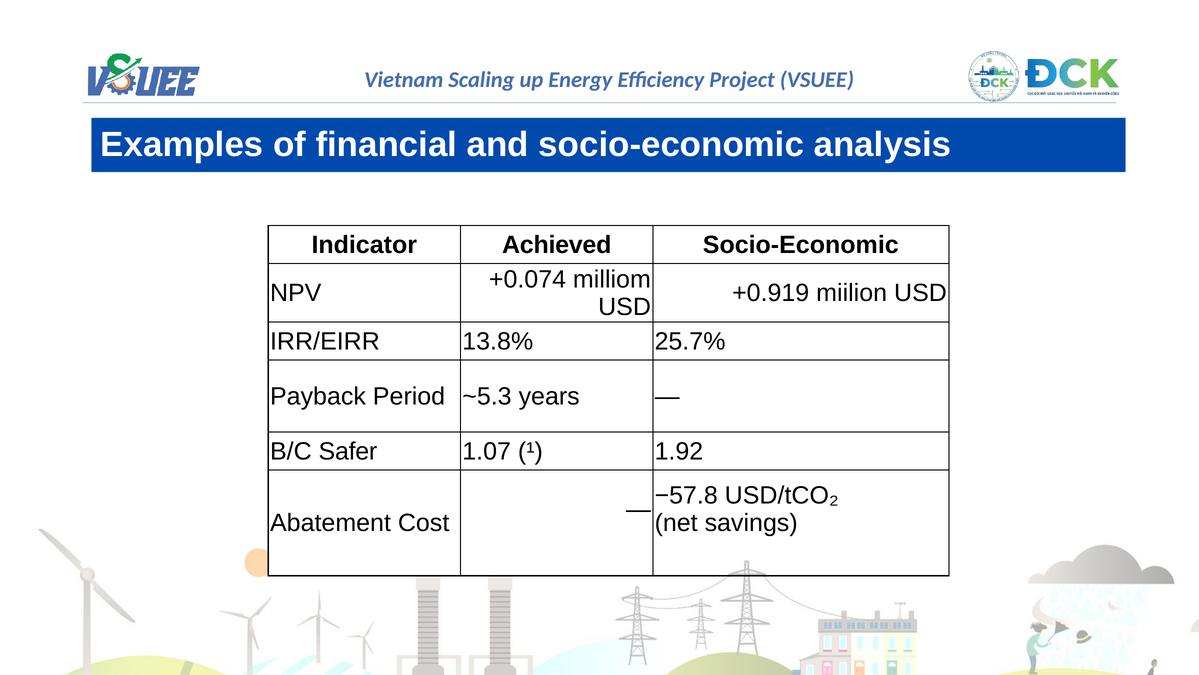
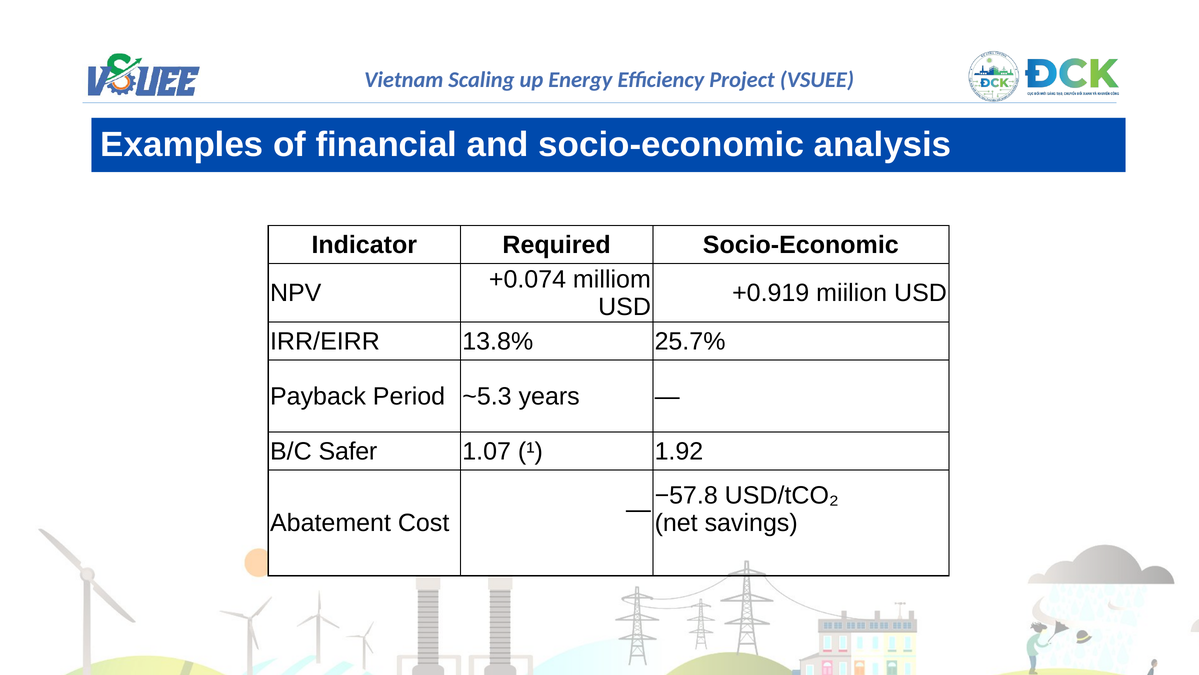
Achieved: Achieved -> Required
